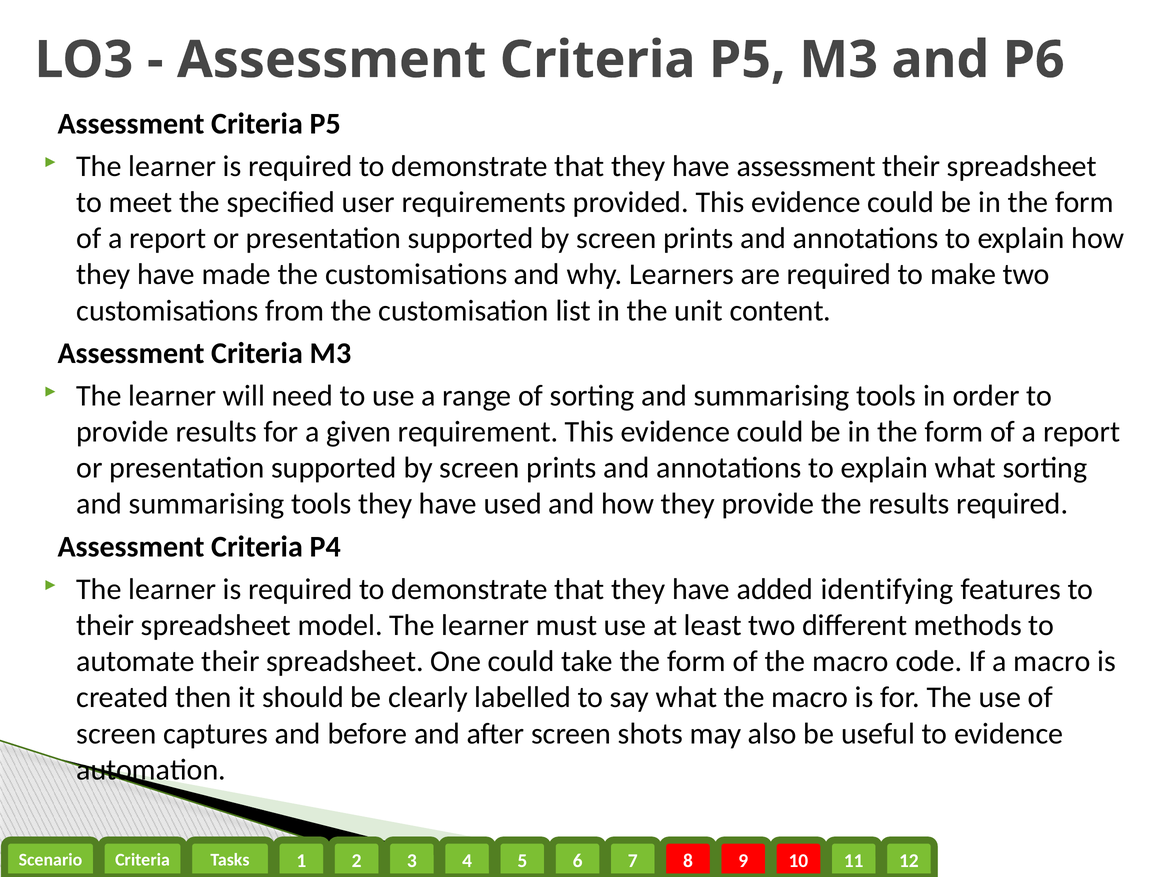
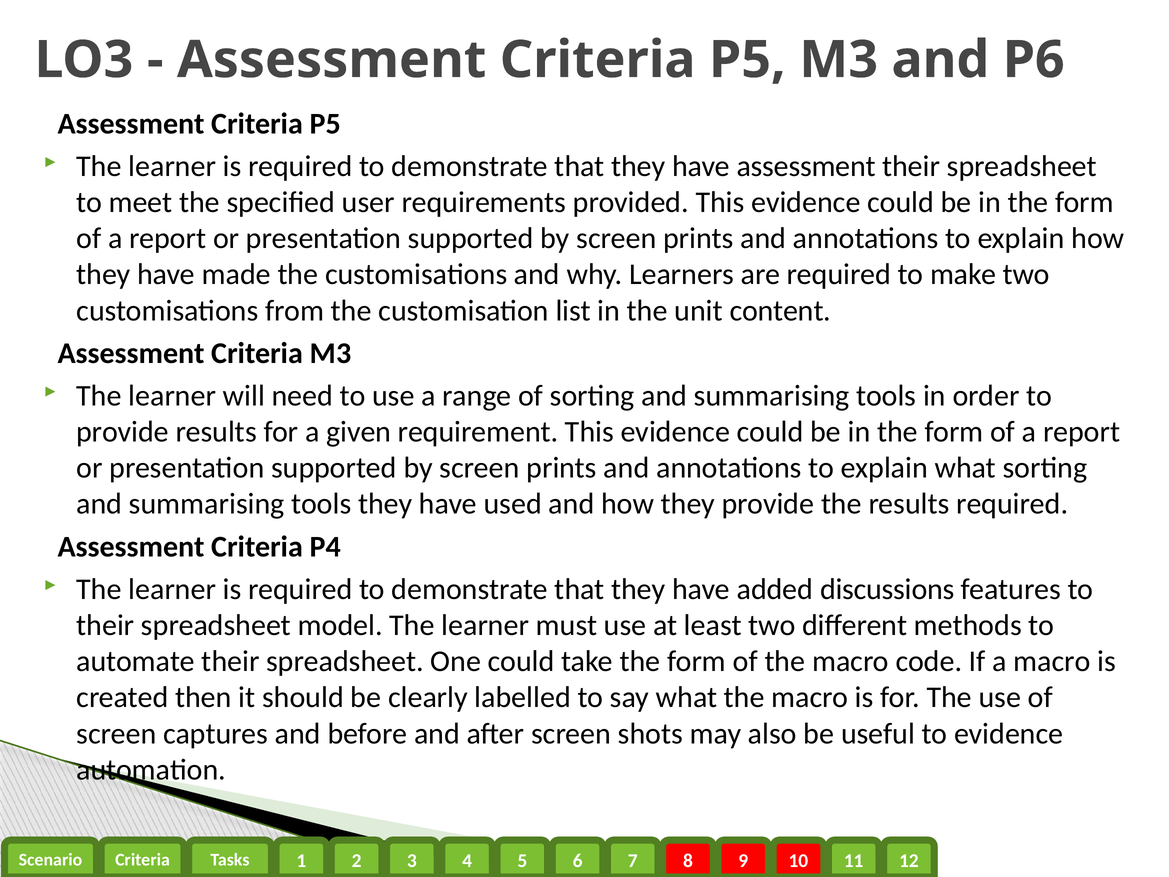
identifying: identifying -> discussions
